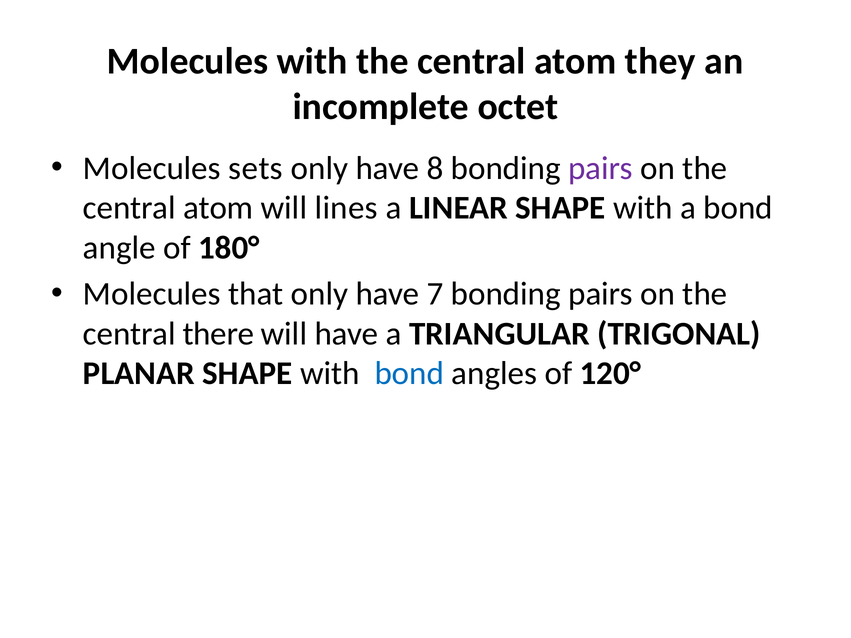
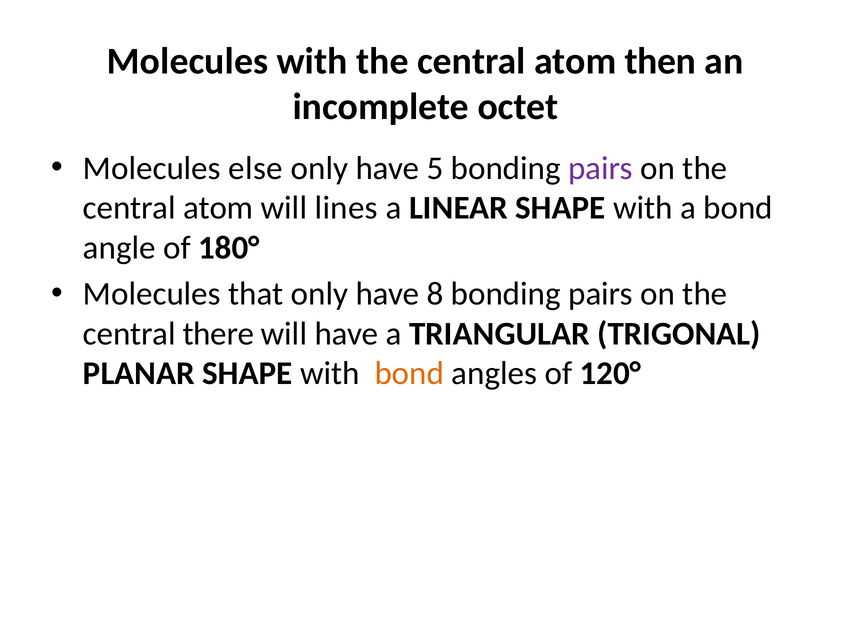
they: they -> then
sets: sets -> else
8: 8 -> 5
7: 7 -> 8
bond at (409, 374) colour: blue -> orange
